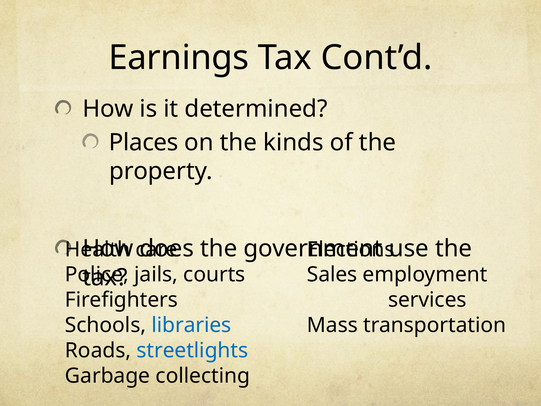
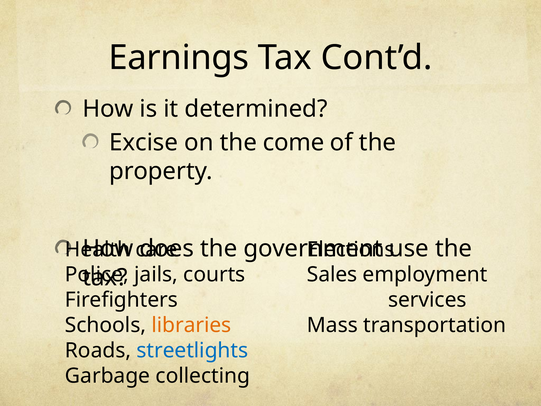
Places: Places -> Excise
kinds: kinds -> come
libraries colour: blue -> orange
